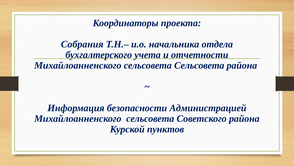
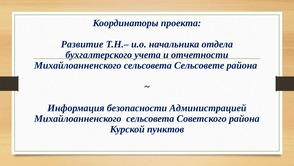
Собрания: Собрания -> Развитие
сельсовета Сельсовета: Сельсовета -> Сельсовете
